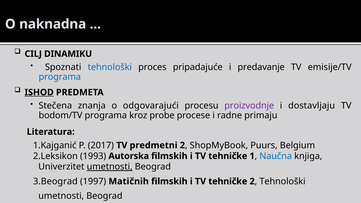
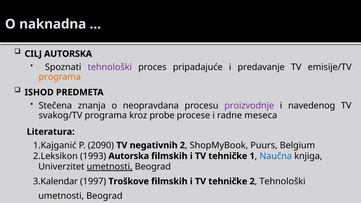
CILJ DINAMIKU: DINAMIKU -> AUTORSKA
tehnološki at (110, 67) colour: blue -> purple
programa at (60, 77) colour: blue -> orange
ISHOD underline: present -> none
odgovarajući: odgovarajući -> neopravdana
dostavljaju: dostavljaju -> navedenog
bodom/TV: bodom/TV -> svakog/TV
primaju: primaju -> meseca
2017: 2017 -> 2090
predmetni: predmetni -> negativnih
3.Beograd: 3.Beograd -> 3.Kalendar
Matičnih: Matičnih -> Troškove
